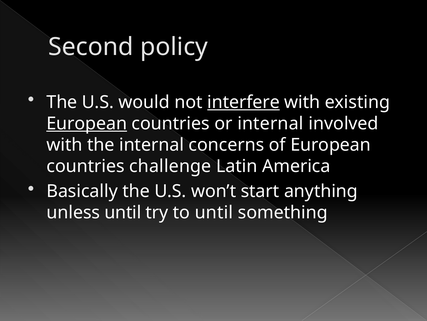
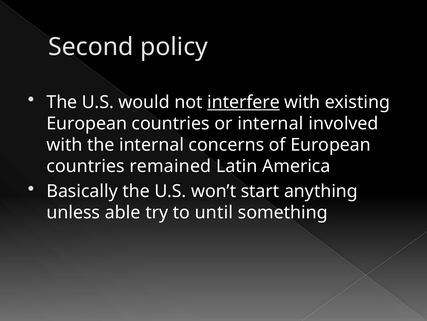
European at (87, 123) underline: present -> none
challenge: challenge -> remained
unless until: until -> able
